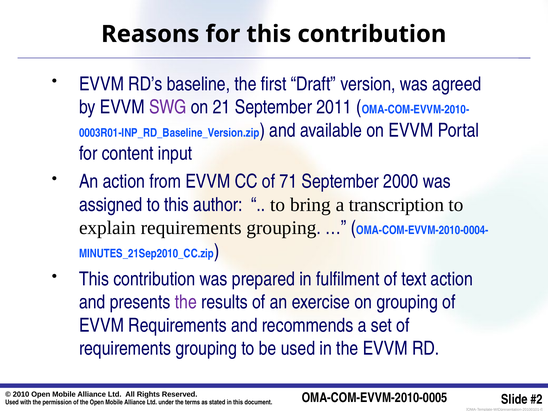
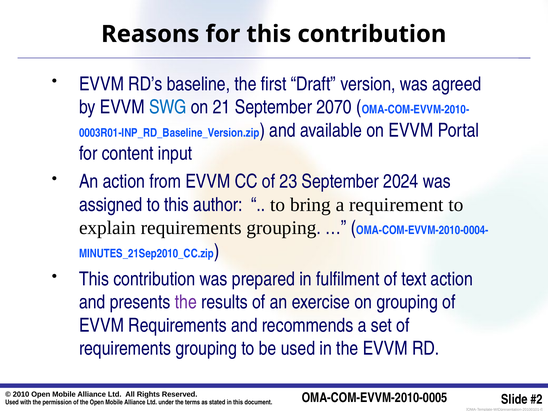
SWG colour: purple -> blue
2011: 2011 -> 2070
71: 71 -> 23
2000: 2000 -> 2024
transcription: transcription -> requirement
